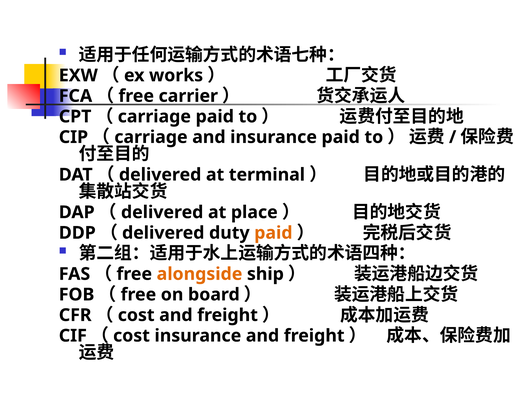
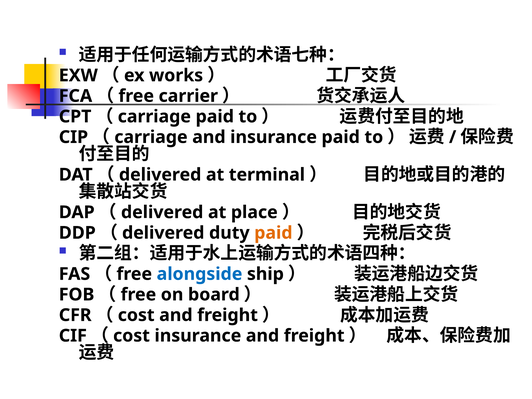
alongside colour: orange -> blue
